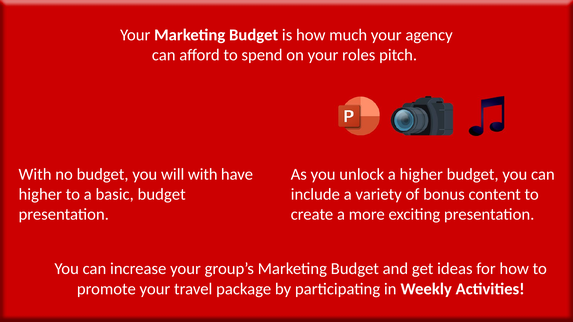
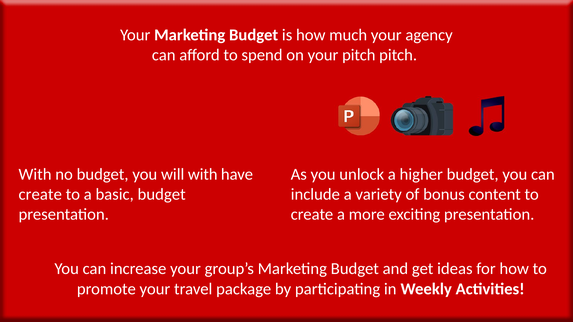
your roles: roles -> pitch
higher at (40, 195): higher -> create
